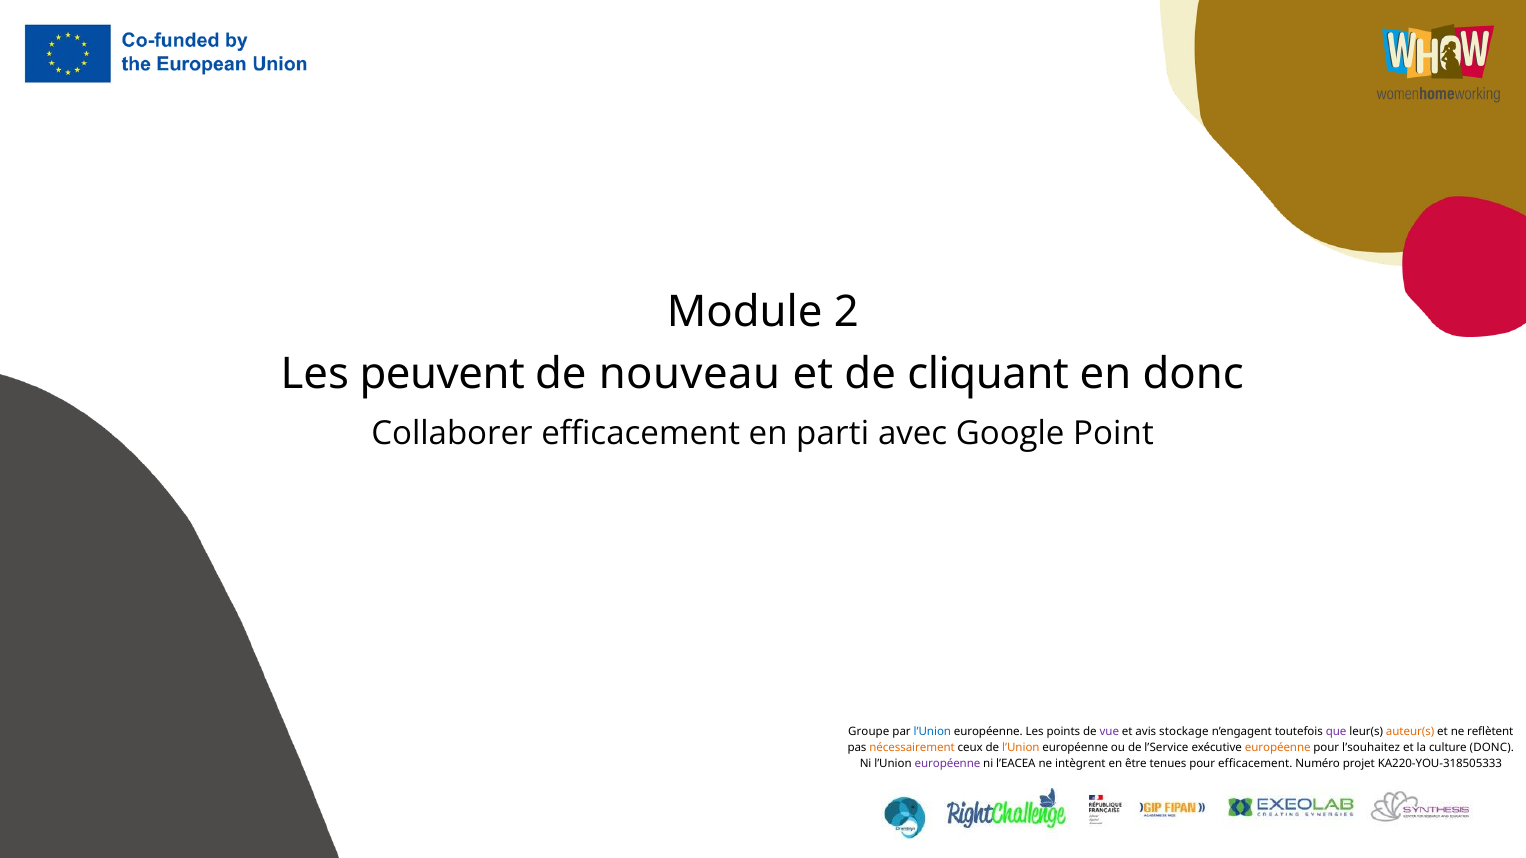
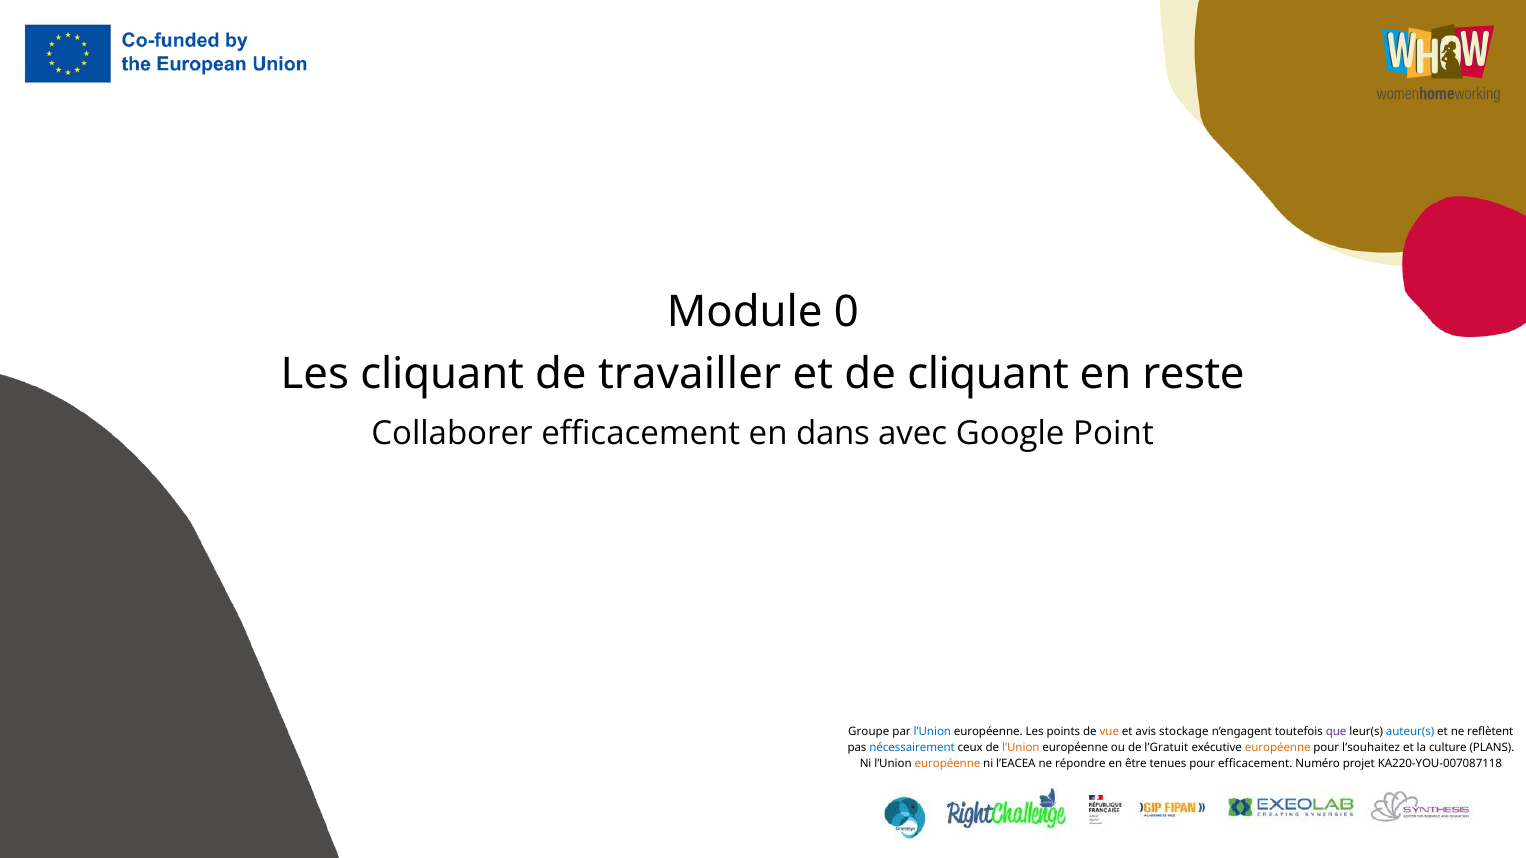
2: 2 -> 0
Les peuvent: peuvent -> cliquant
nouveau: nouveau -> travailler
en donc: donc -> reste
parti: parti -> dans
vue colour: purple -> orange
auteur(s colour: orange -> blue
nécessairement colour: orange -> blue
l’Service: l’Service -> l’Gratuit
culture DONC: DONC -> PLANS
européenne at (948, 764) colour: purple -> orange
intègrent: intègrent -> répondre
KA220-YOU-318505333: KA220-YOU-318505333 -> KA220-YOU-007087118
